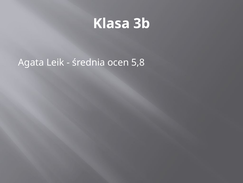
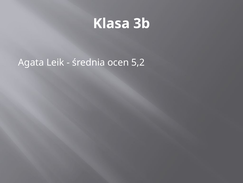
5,8: 5,8 -> 5,2
